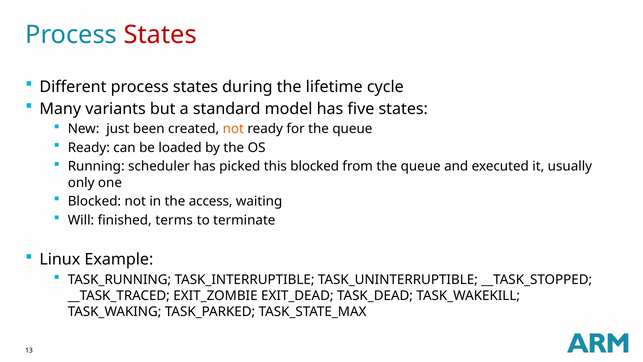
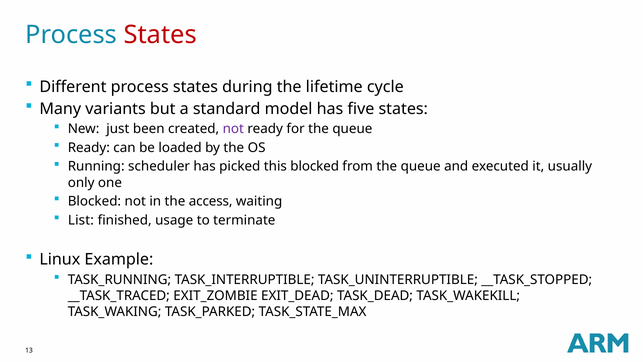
not at (233, 129) colour: orange -> purple
Will: Will -> List
terms: terms -> usage
